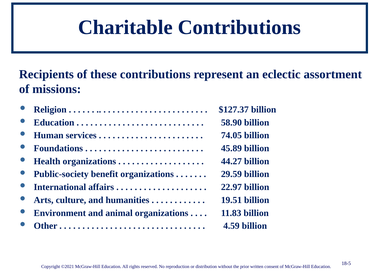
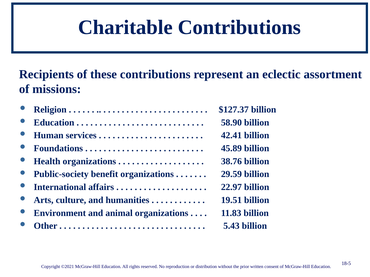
74.05: 74.05 -> 42.41
44.27: 44.27 -> 38.76
4.59: 4.59 -> 5.43
